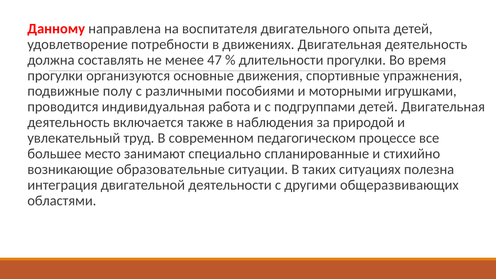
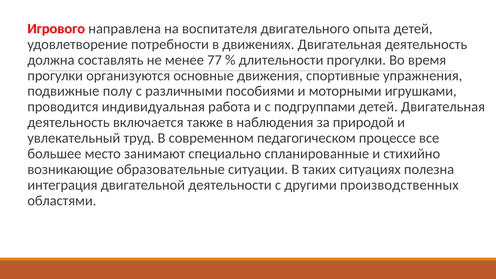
Данному: Данному -> Игрового
47: 47 -> 77
общеразвивающих: общеразвивающих -> производственных
